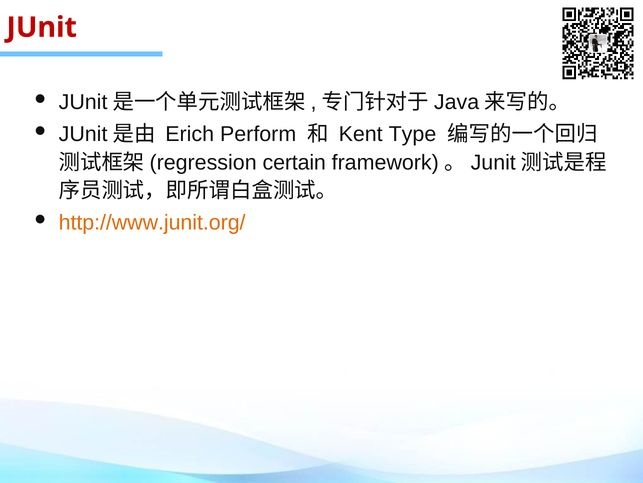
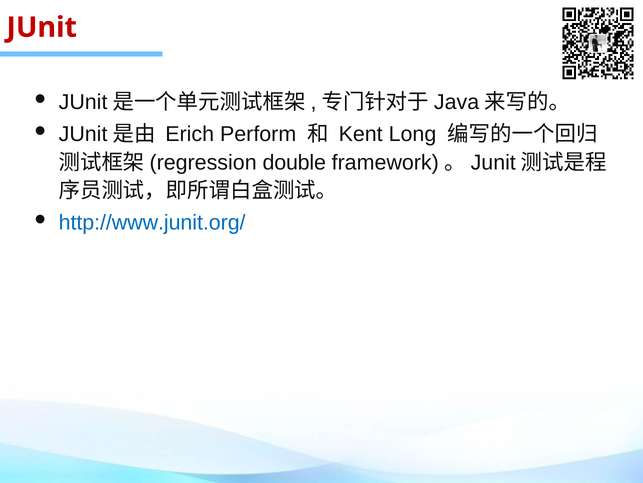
Type: Type -> Long
certain: certain -> double
http://www.junit.org/ colour: orange -> blue
